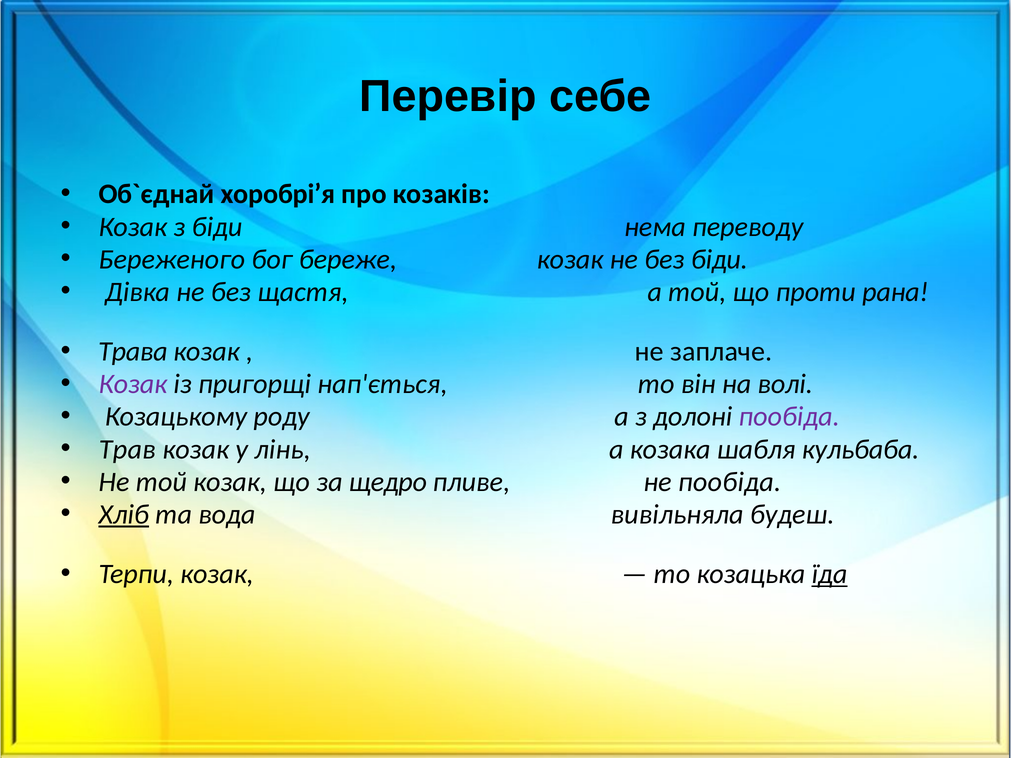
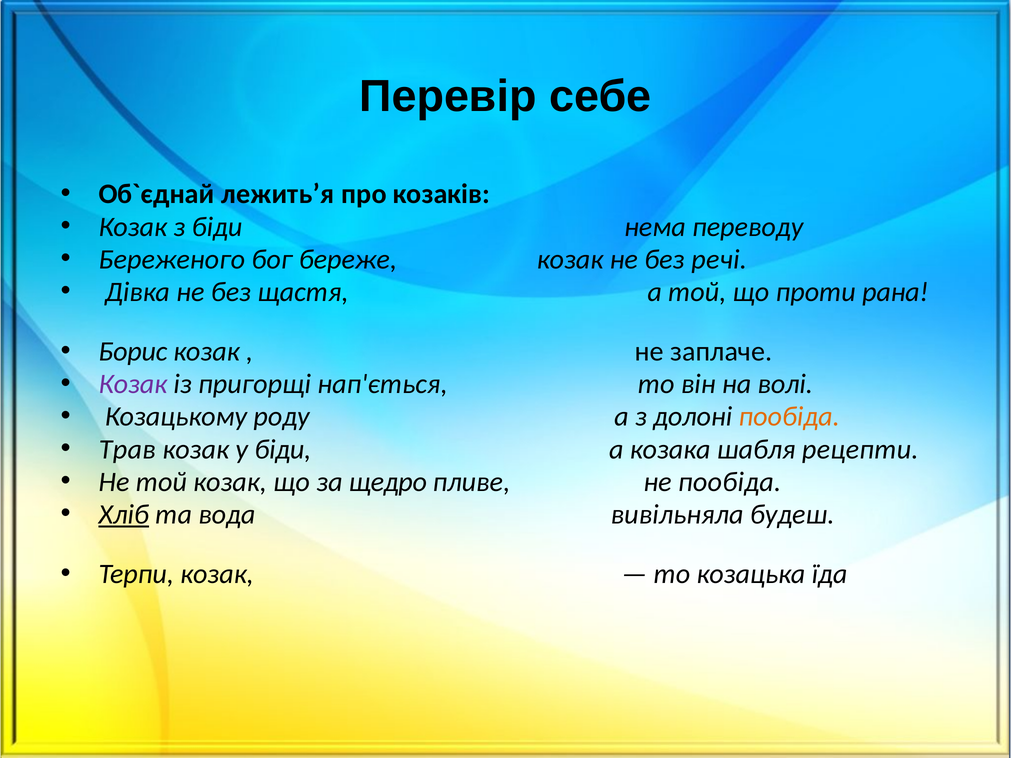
хоробрі’я: хоробрі’я -> лежить’я
без біди: біди -> речі
Трава: Трава -> Борис
пообіда at (789, 417) colour: purple -> orange
у лінь: лінь -> біди
кульбаба: кульбаба -> рецепти
їда underline: present -> none
